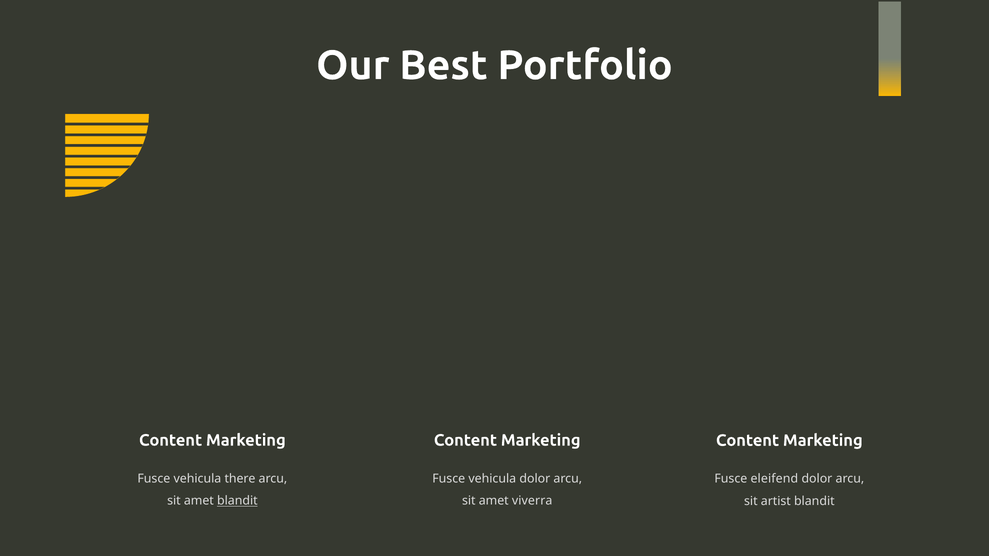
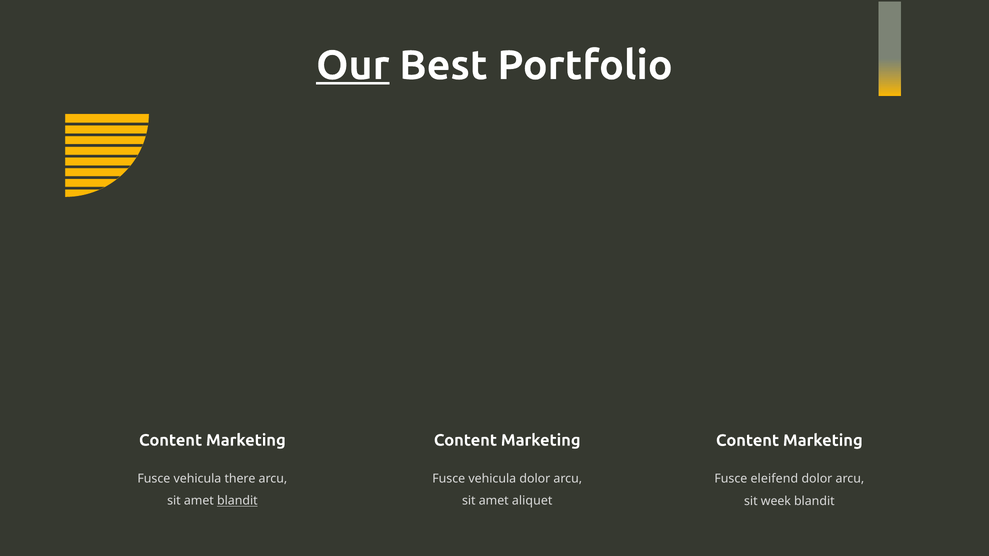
Our underline: none -> present
viverra: viverra -> aliquet
artist: artist -> week
